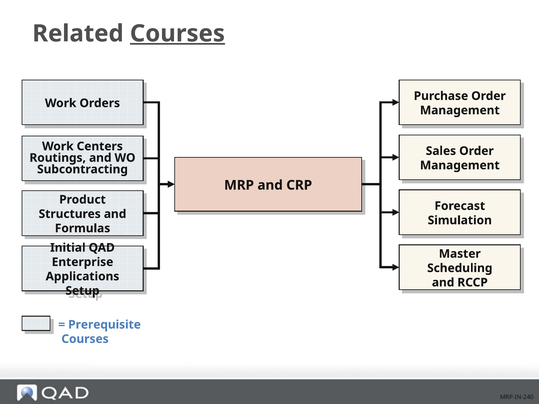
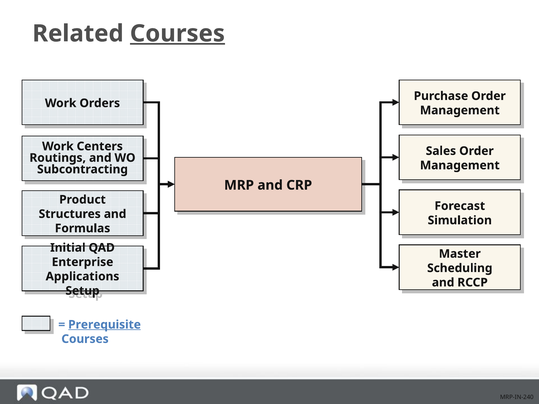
Prerequisite underline: none -> present
